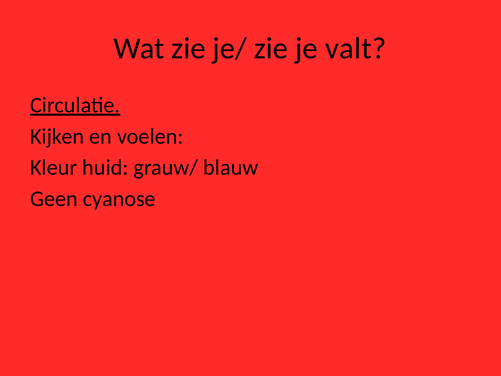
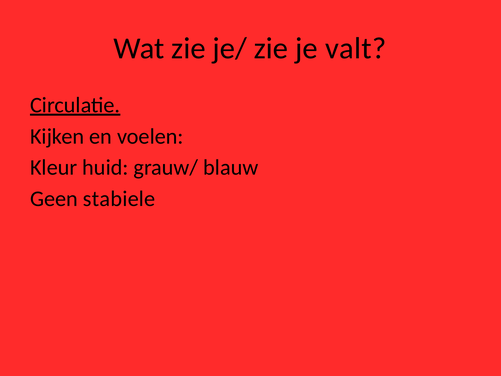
cyanose: cyanose -> stabiele
